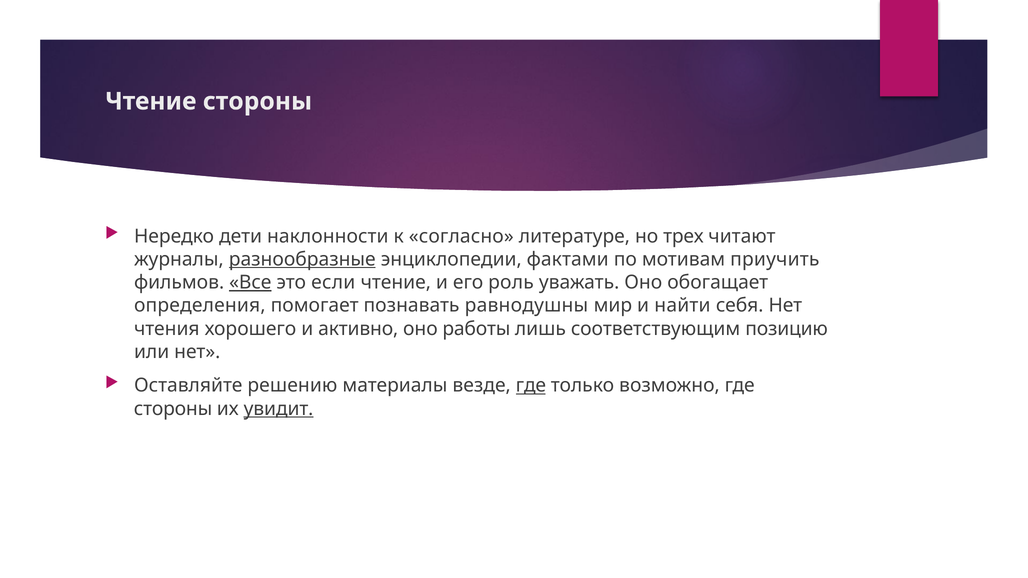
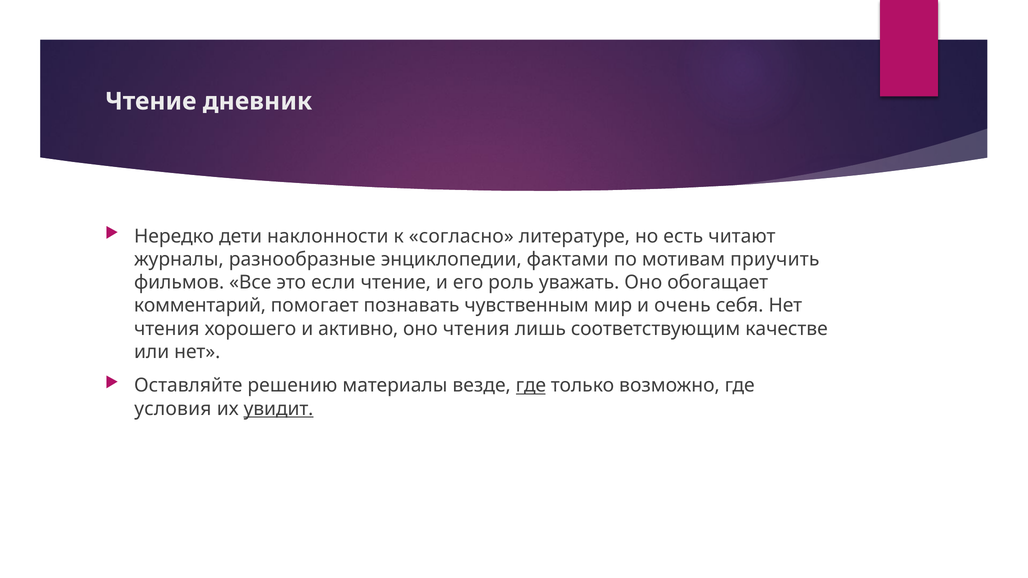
Чтение стороны: стороны -> дневник
трех: трех -> есть
разнообразные underline: present -> none
Все underline: present -> none
определения: определения -> комментарий
равнодушны: равнодушны -> чувственным
найти: найти -> очень
оно работы: работы -> чтения
позицию: позицию -> качестве
стороны at (173, 409): стороны -> условия
